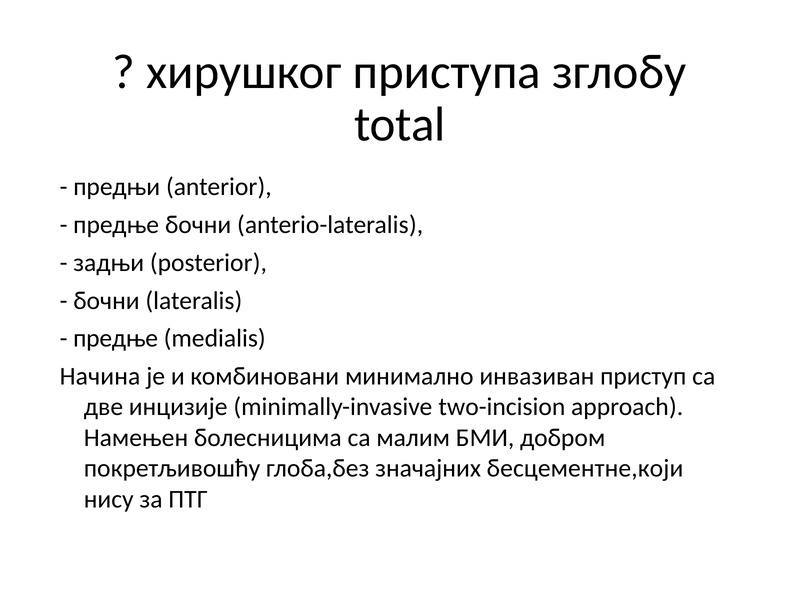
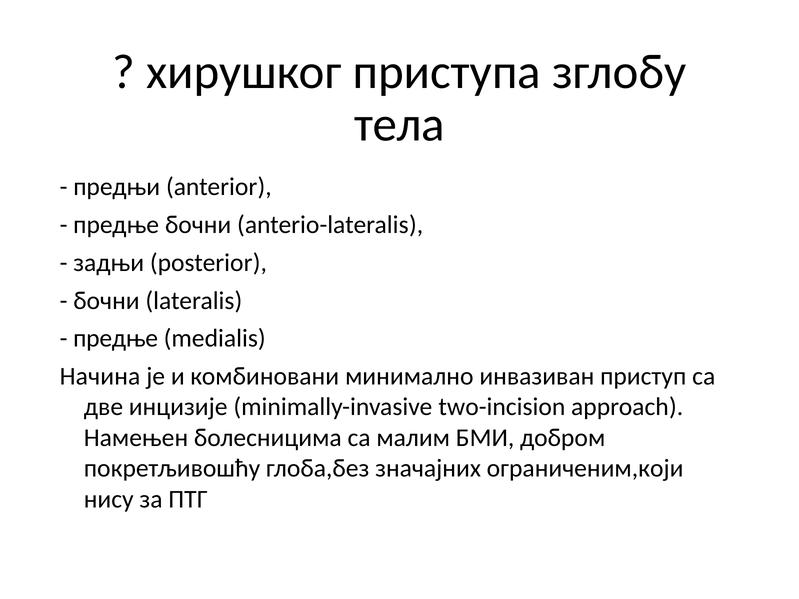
total: total -> тела
бесцементне,који: бесцементне,који -> ограниченим,који
